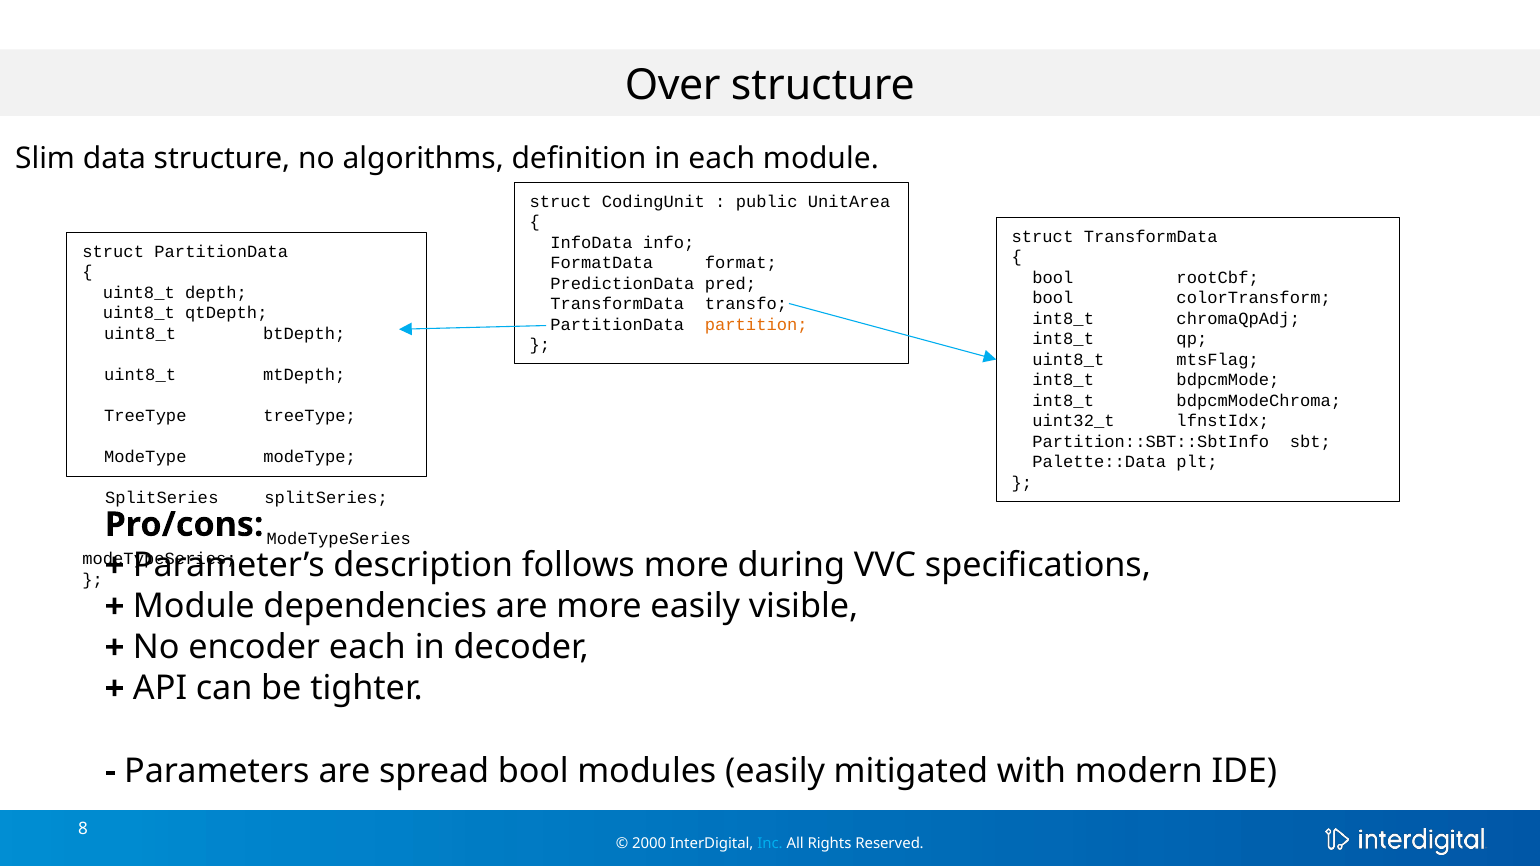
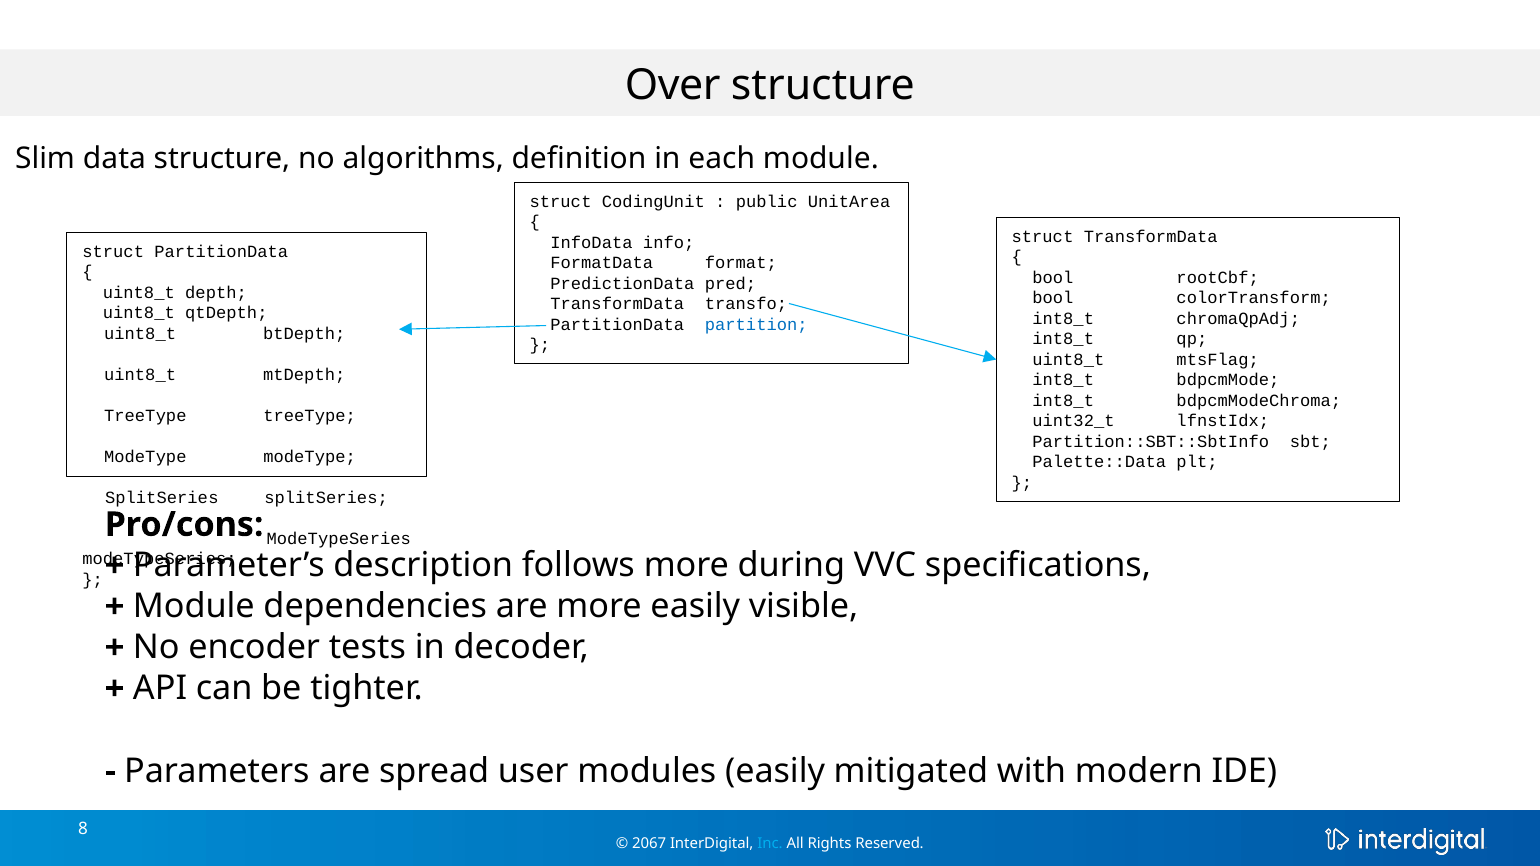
partition colour: orange -> blue
encoder each: each -> tests
spread bool: bool -> user
2000: 2000 -> 2067
